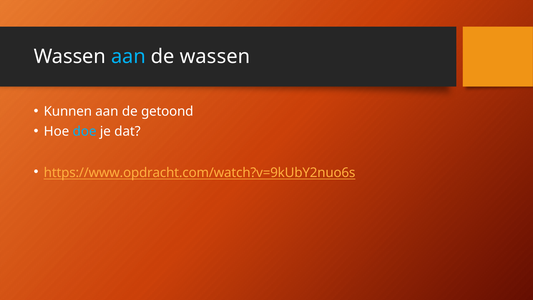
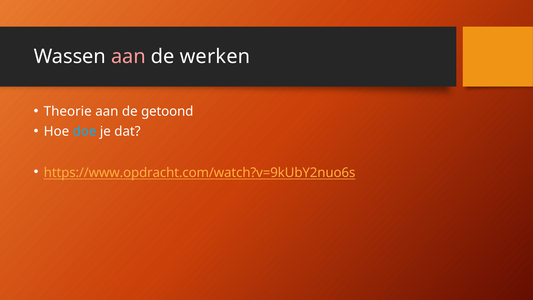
aan at (128, 56) colour: light blue -> pink
de wassen: wassen -> werken
Kunnen: Kunnen -> Theorie
